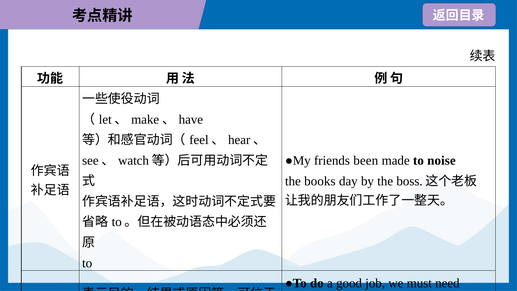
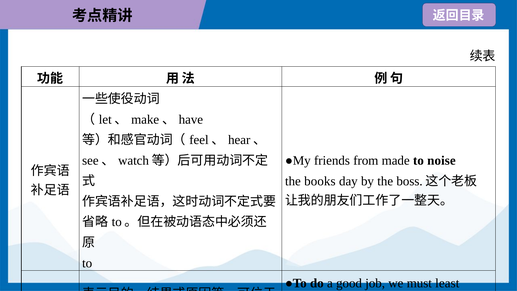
been: been -> from
need: need -> least
